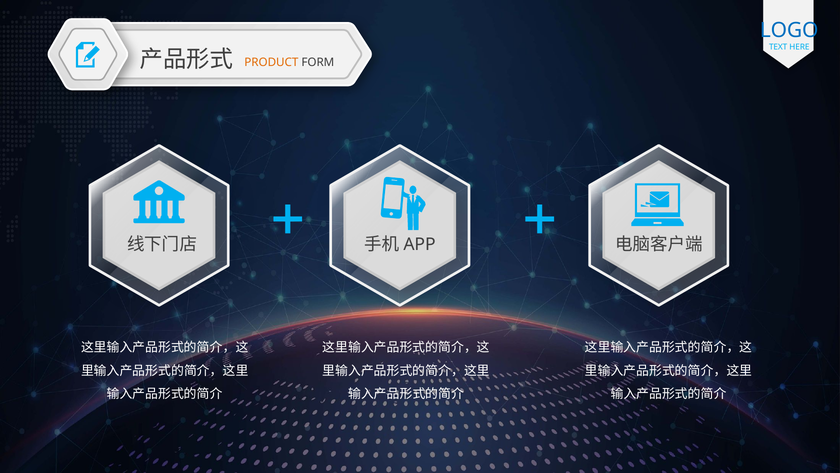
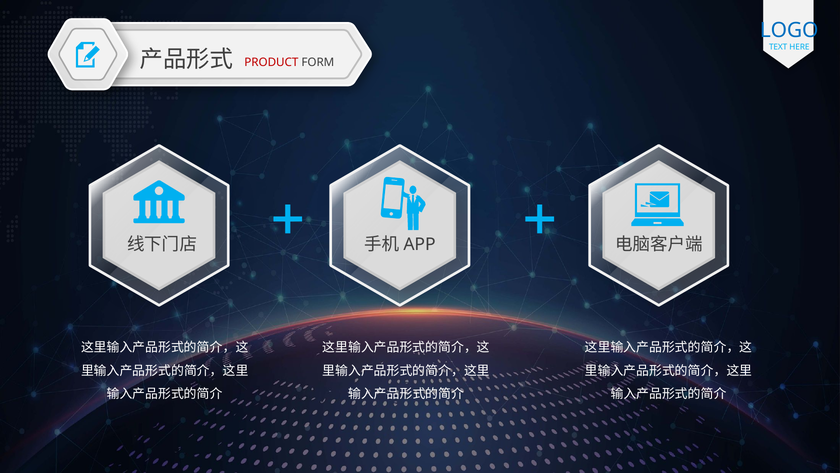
PRODUCT colour: orange -> red
